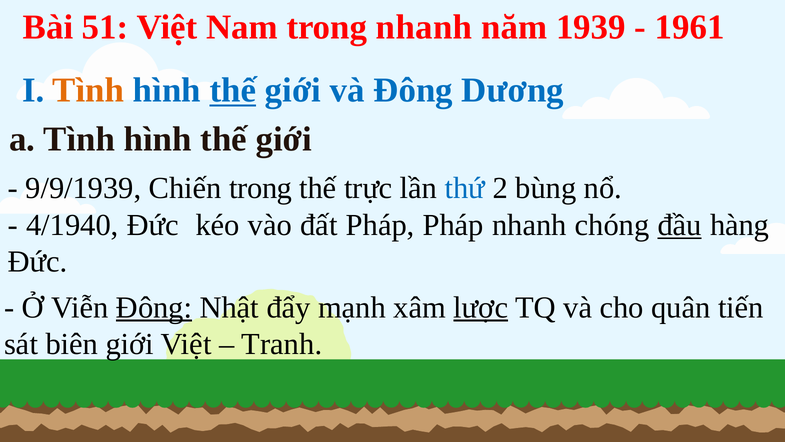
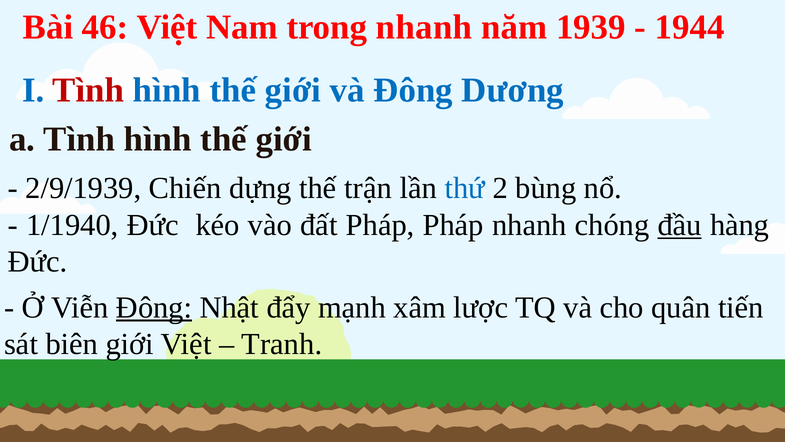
51: 51 -> 46
1961: 1961 -> 1944
Tình at (88, 90) colour: orange -> red
thế at (233, 90) underline: present -> none
9/9/1939: 9/9/1939 -> 2/9/1939
Chiến trong: trong -> dựng
trực: trực -> trận
4/1940: 4/1940 -> 1/1940
lược underline: present -> none
